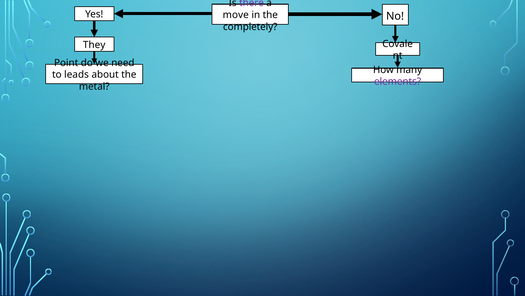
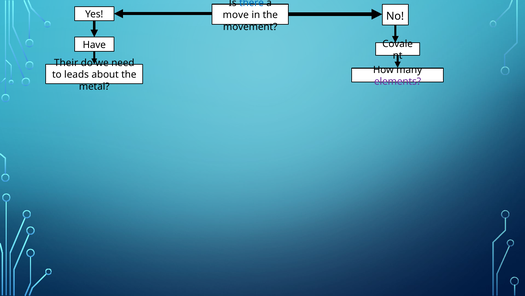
there colour: purple -> blue
completely: completely -> movement
They: They -> Have
Point: Point -> Their
